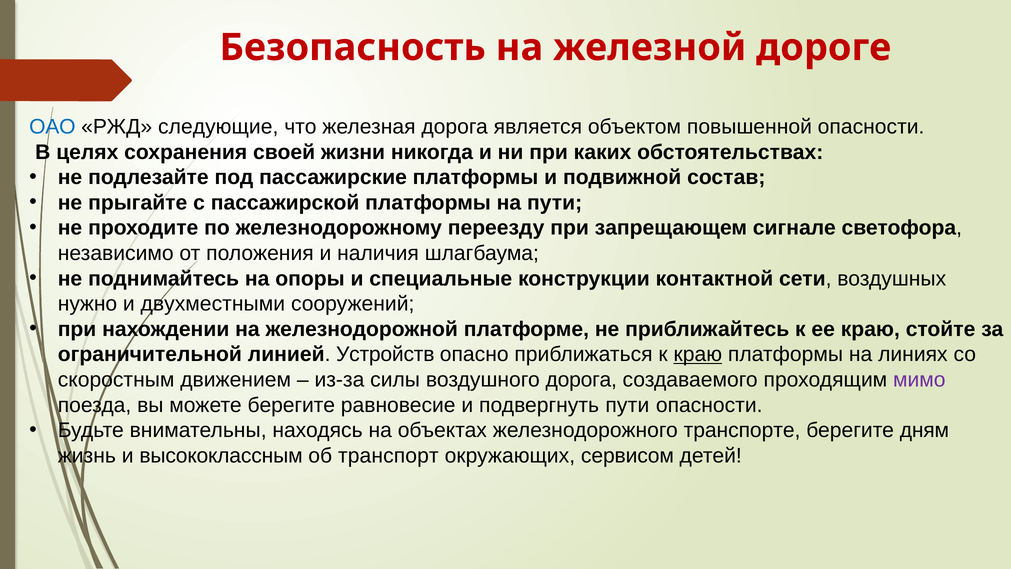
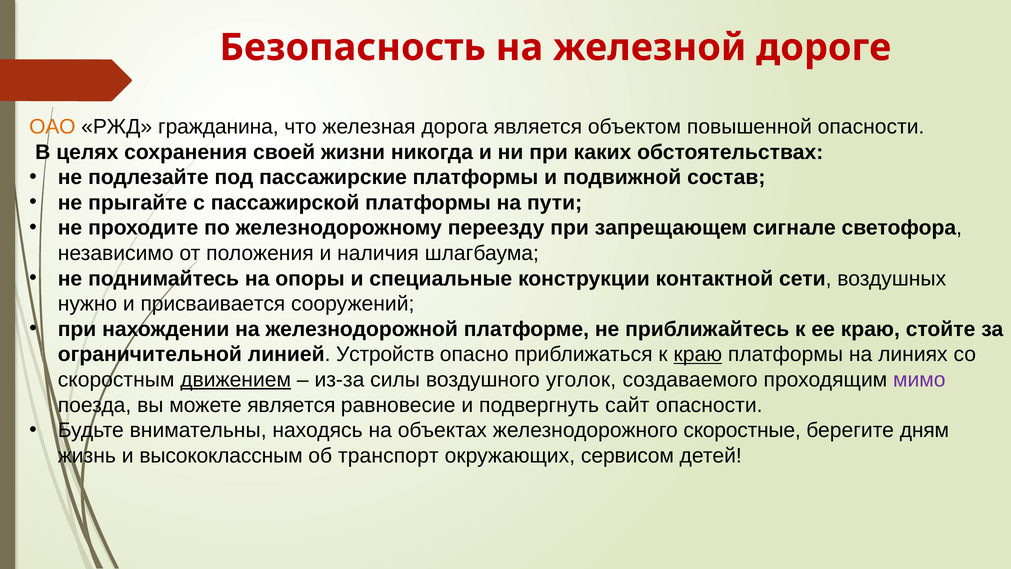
ОАО colour: blue -> orange
следующие: следующие -> гражданина
двухместными: двухместными -> присваивается
движением underline: none -> present
воздушного дорога: дорога -> уголок
можете берегите: берегите -> является
подвергнуть пути: пути -> сайт
транспорте: транспорте -> скоростные
